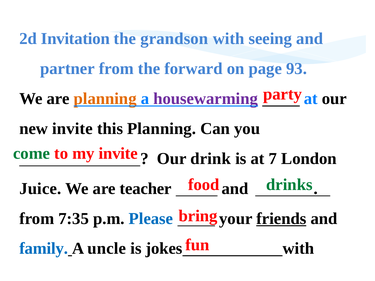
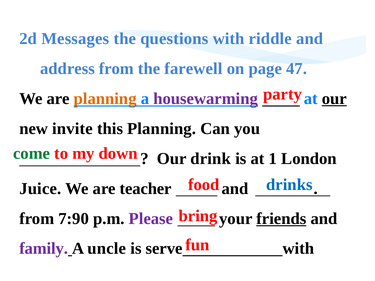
Invitation: Invitation -> Messages
grandson: grandson -> questions
seeing: seeing -> riddle
partner: partner -> address
forward: forward -> farewell
93: 93 -> 47
our at (334, 99) underline: none -> present
my invite: invite -> down
7: 7 -> 1
drinks colour: green -> blue
7:35: 7:35 -> 7:90
Please colour: blue -> purple
family colour: blue -> purple
jokes: jokes -> serve
